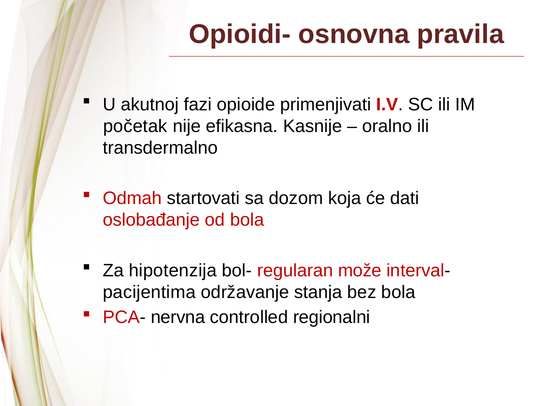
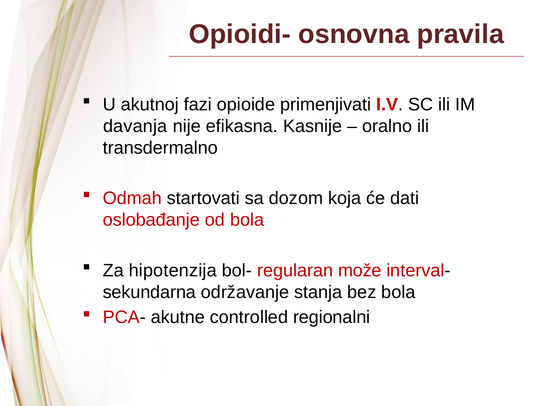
početak: početak -> davanja
pacijentima: pacijentima -> sekundarna
nervna: nervna -> akutne
